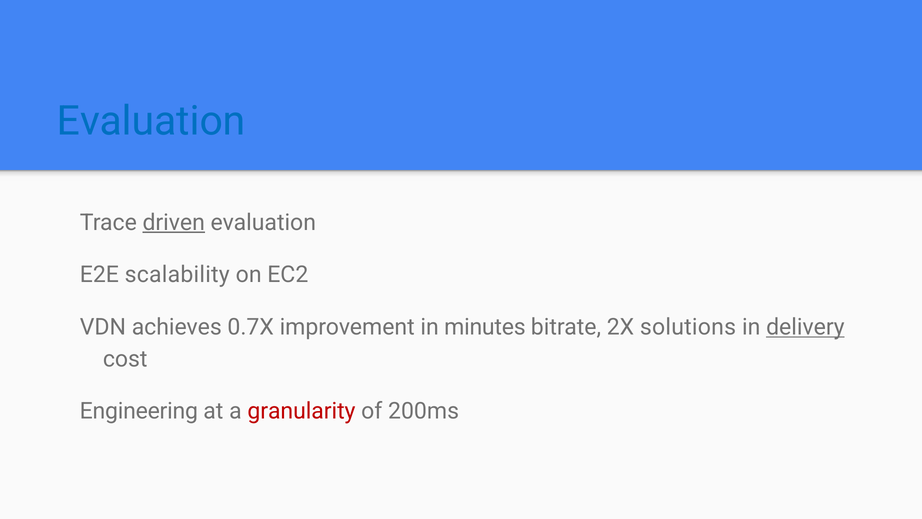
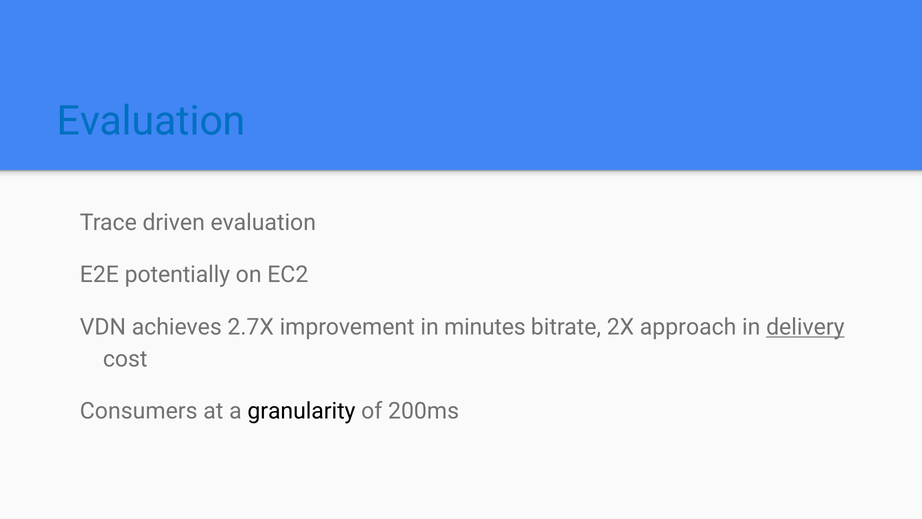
driven underline: present -> none
scalability: scalability -> potentially
0.7X: 0.7X -> 2.7X
solutions: solutions -> approach
Engineering: Engineering -> Consumers
granularity colour: red -> black
